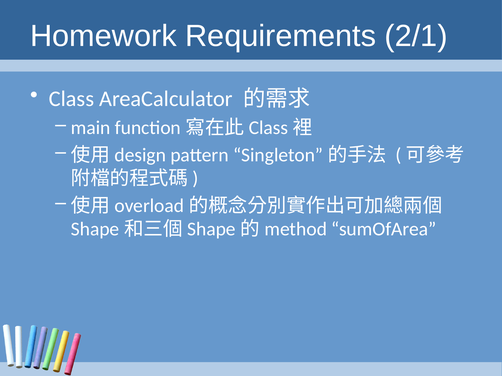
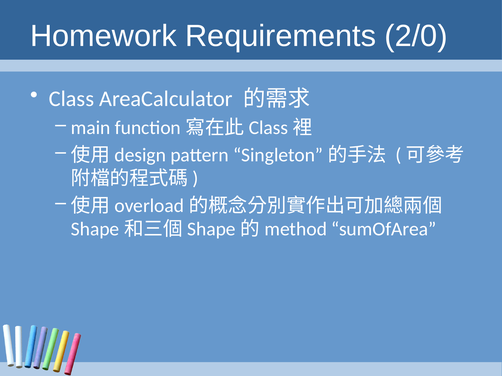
2/1: 2/1 -> 2/0
